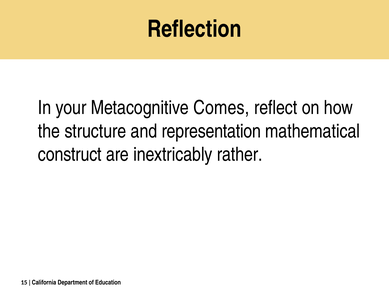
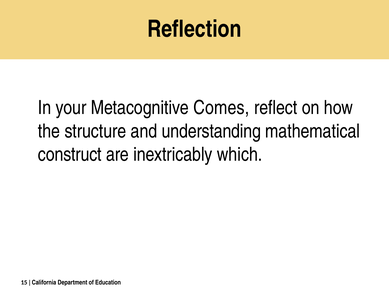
representation: representation -> understanding
rather: rather -> which
